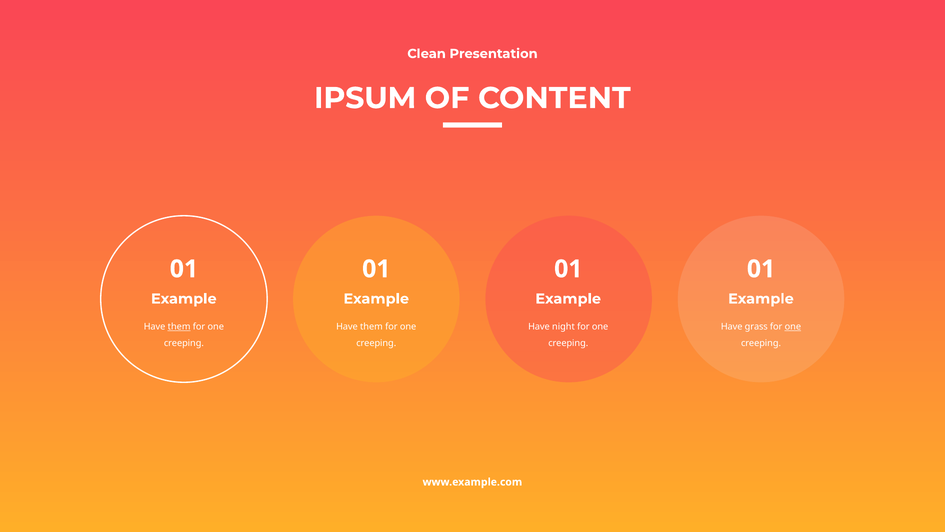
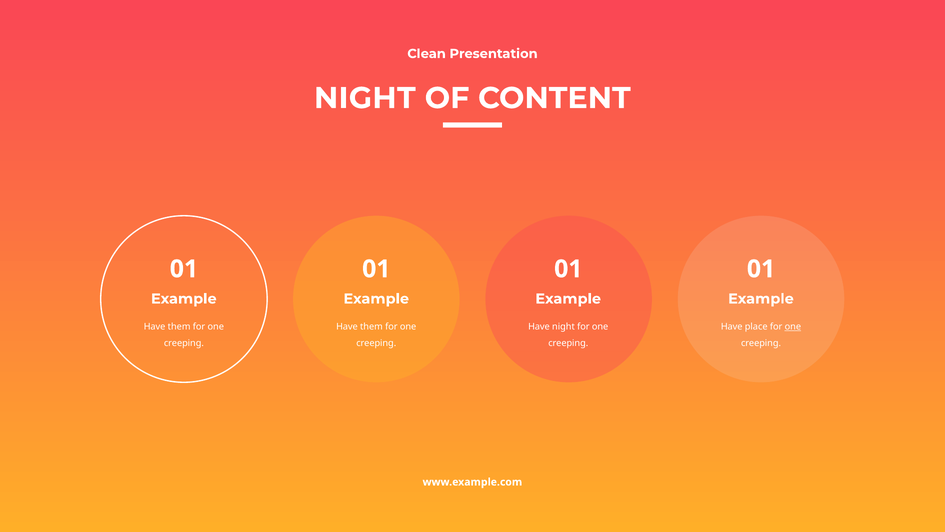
IPSUM at (365, 98): IPSUM -> NIGHT
them at (179, 327) underline: present -> none
grass: grass -> place
